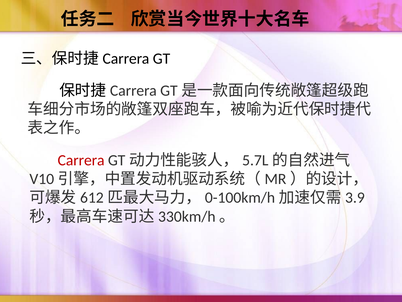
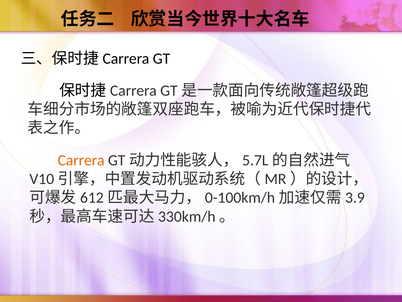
Carrera colour: red -> orange
